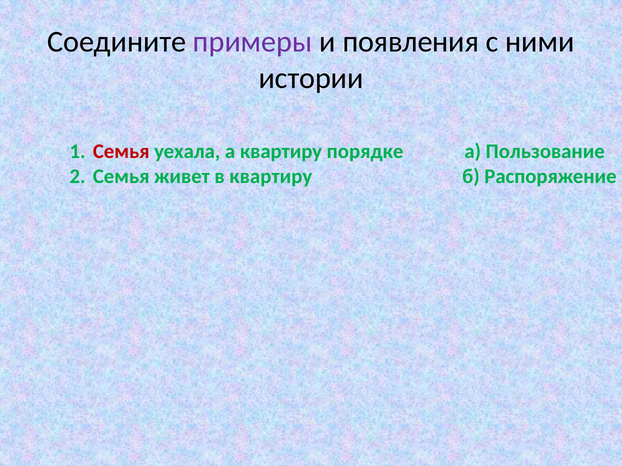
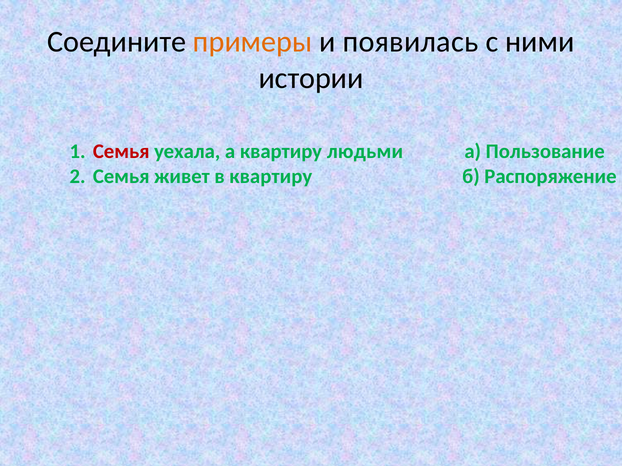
примеры colour: purple -> orange
появления: появления -> появилась
порядке: порядке -> людьми
